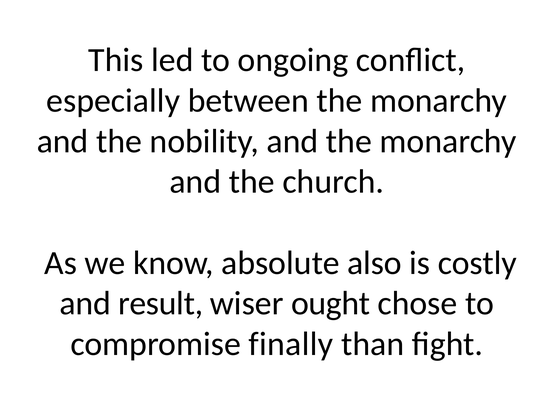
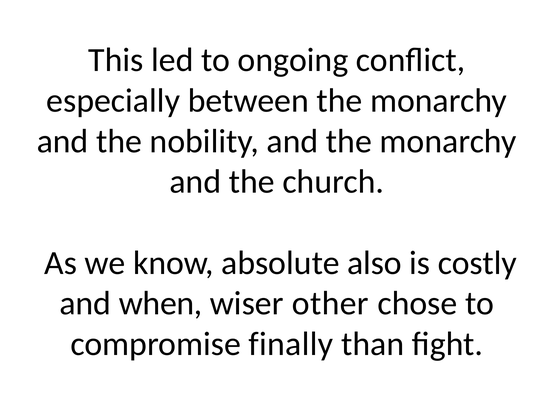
result: result -> when
ought: ought -> other
